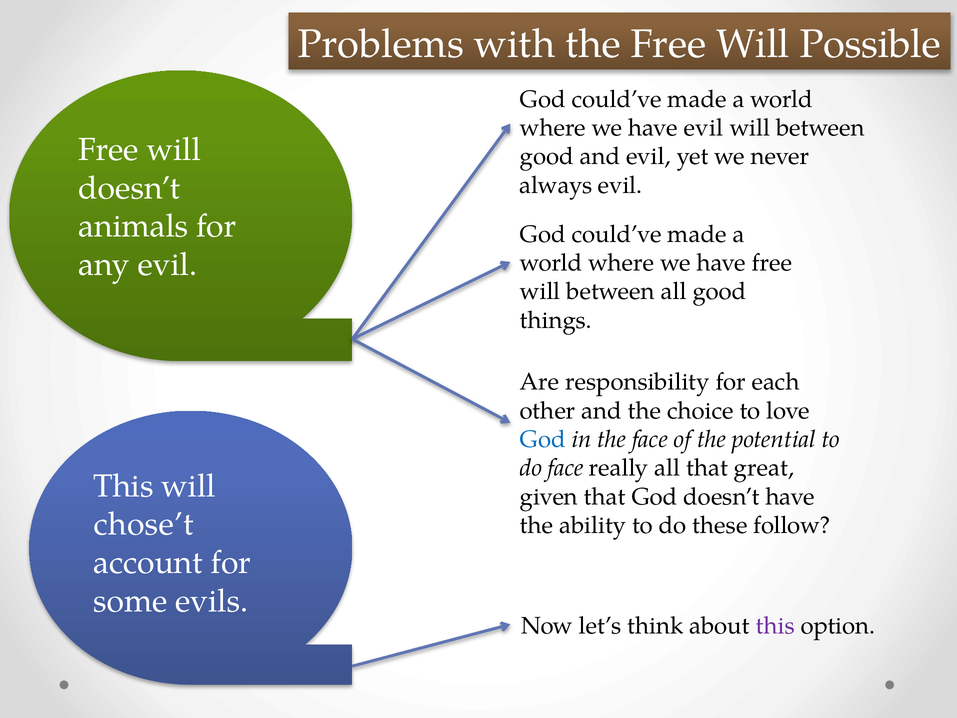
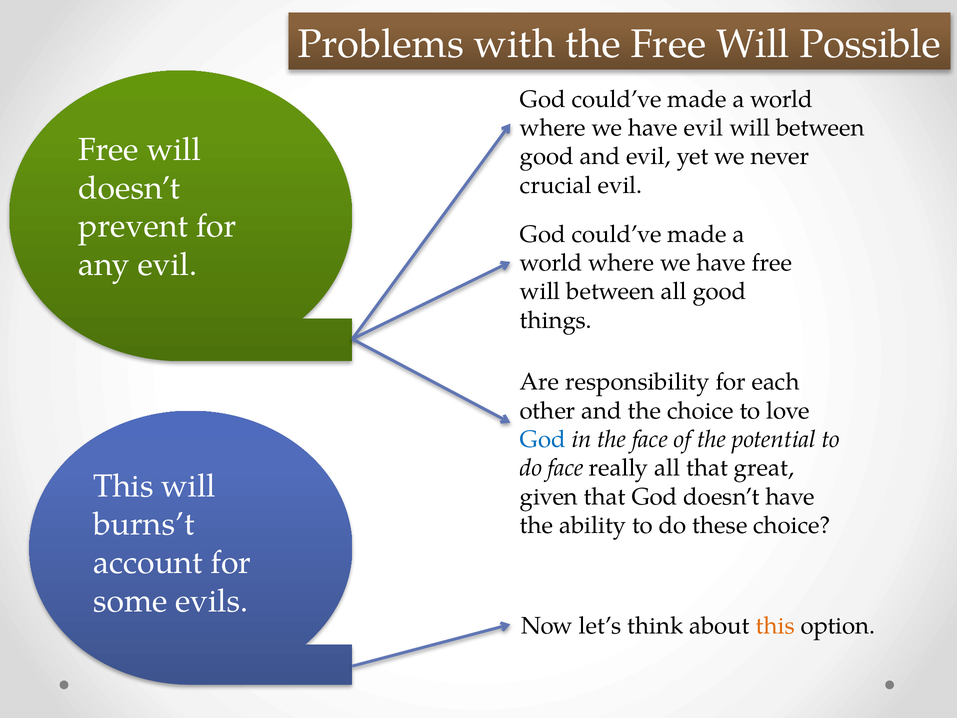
always: always -> crucial
animals: animals -> prevent
chose’t: chose’t -> burns’t
these follow: follow -> choice
this at (775, 626) colour: purple -> orange
